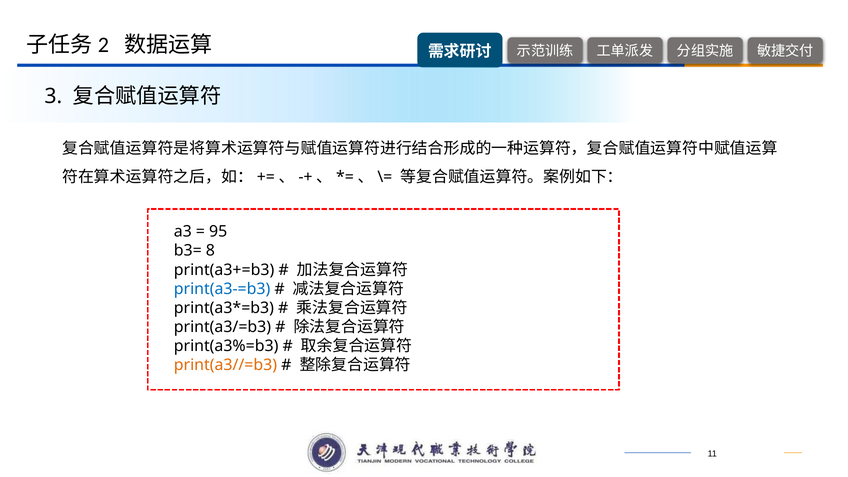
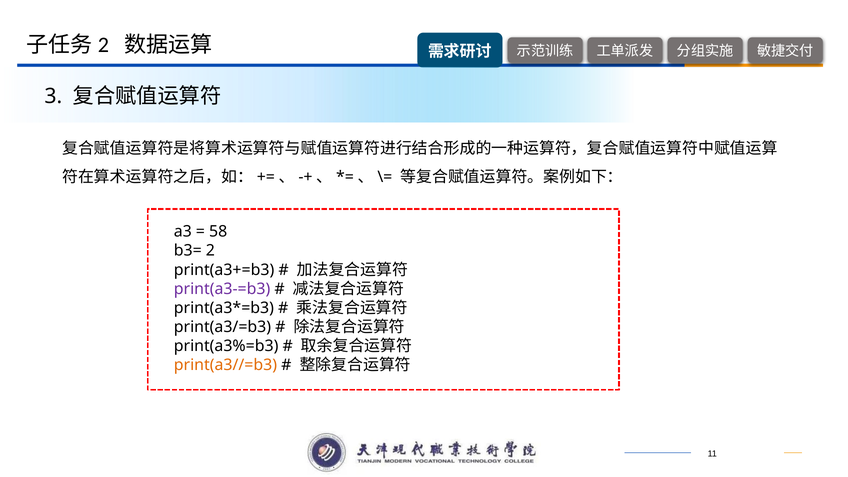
95: 95 -> 58
8: 8 -> 2
print(a3-=b3 colour: blue -> purple
